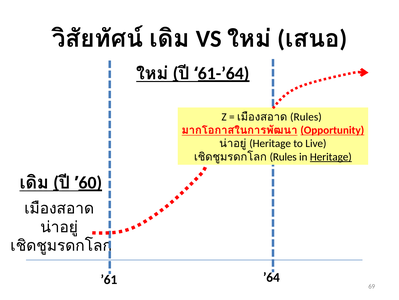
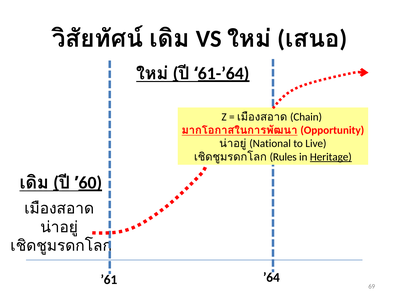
Rules at (306, 117): Rules -> Chain
Opportunity underline: present -> none
Heritage at (270, 143): Heritage -> National
